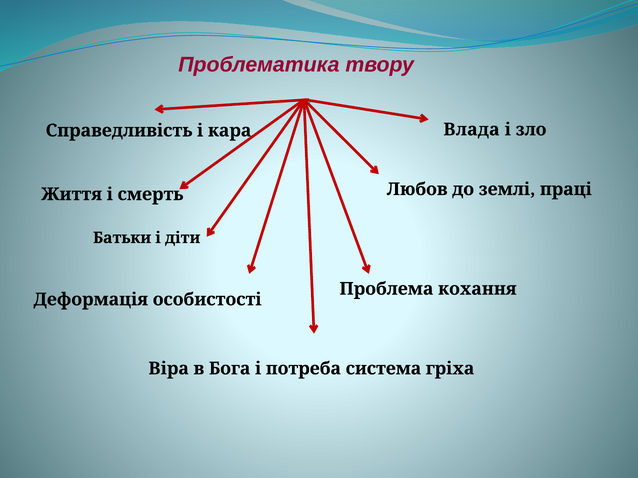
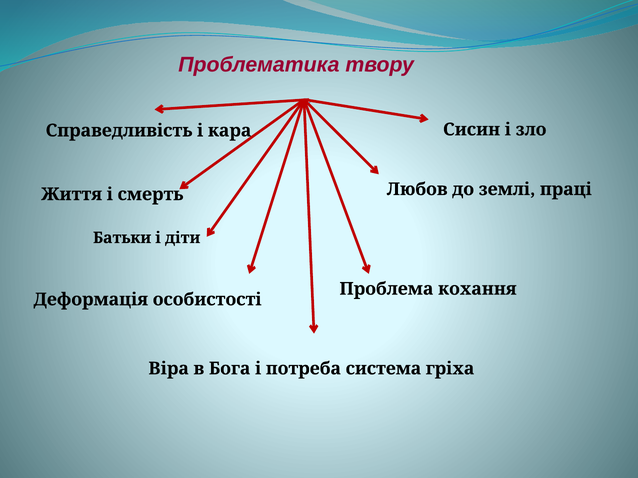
Влада: Влада -> Сисин
